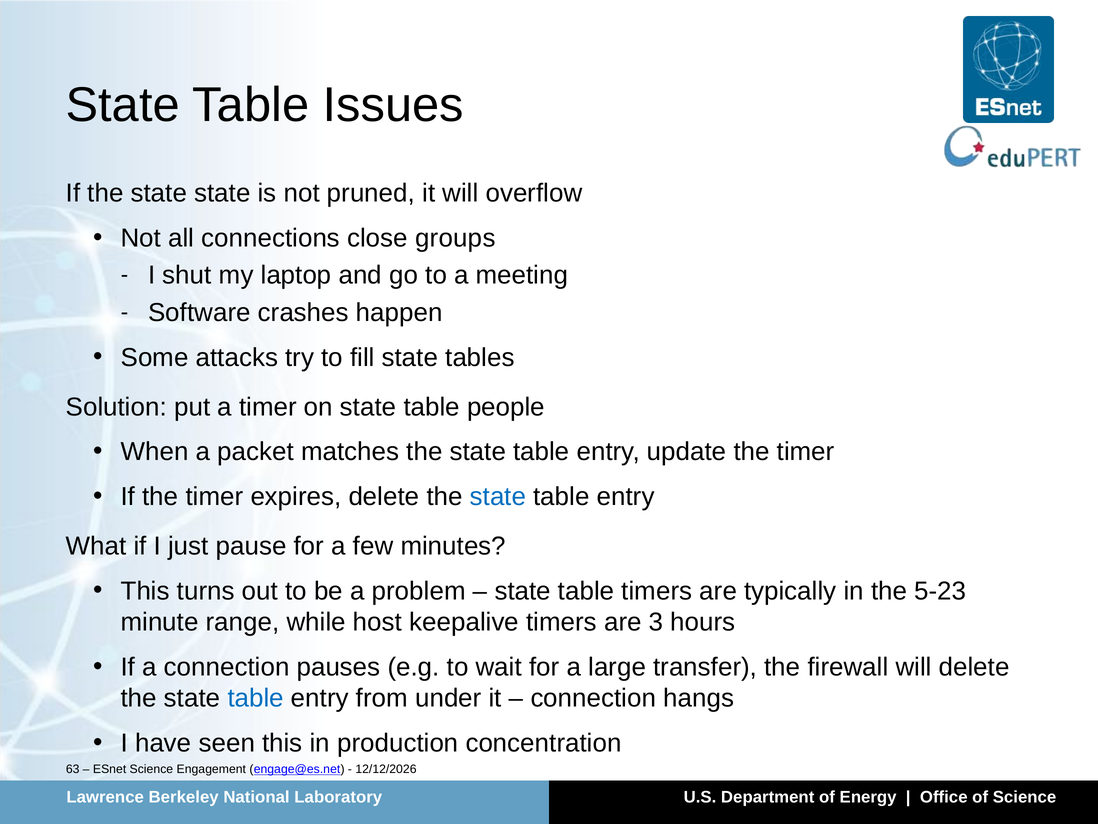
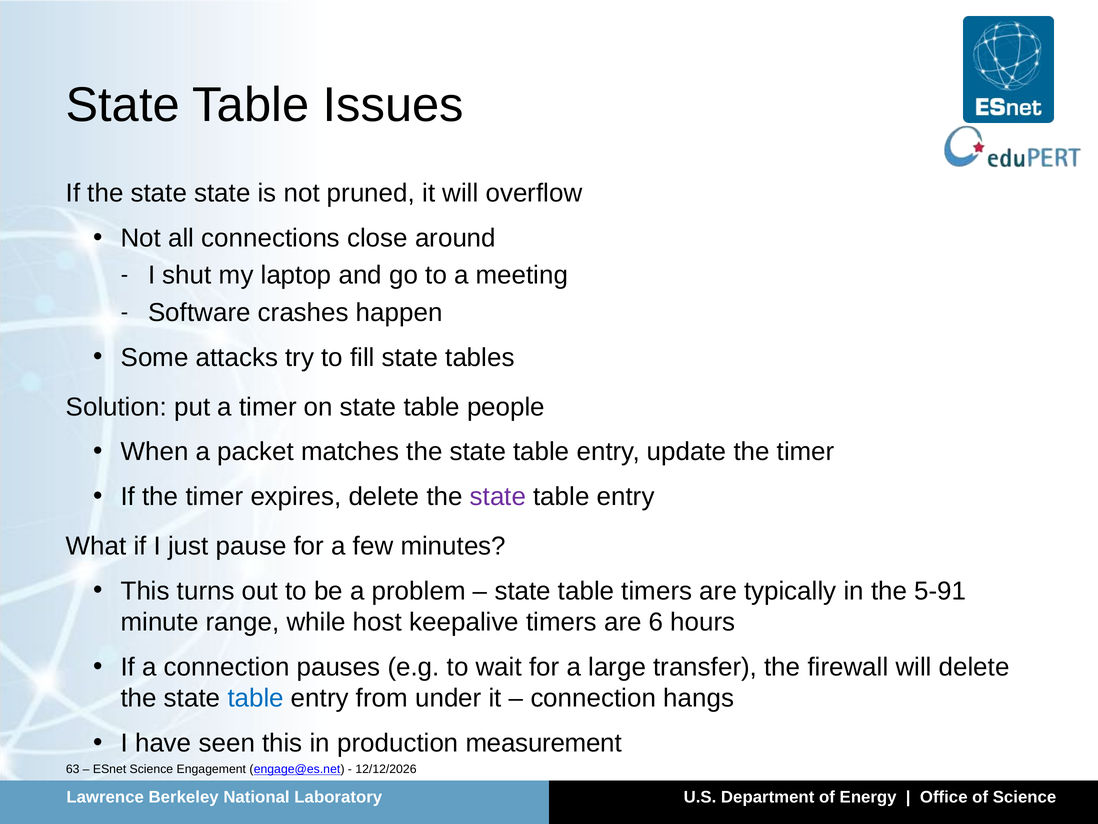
groups: groups -> around
state at (498, 496) colour: blue -> purple
5-23: 5-23 -> 5-91
3: 3 -> 6
concentration: concentration -> measurement
